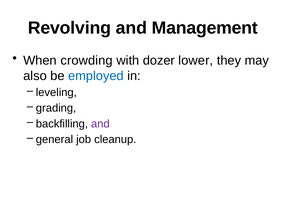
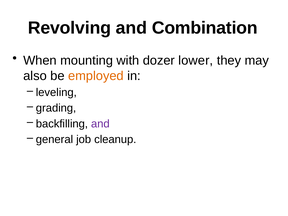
Management: Management -> Combination
crowding: crowding -> mounting
employed colour: blue -> orange
